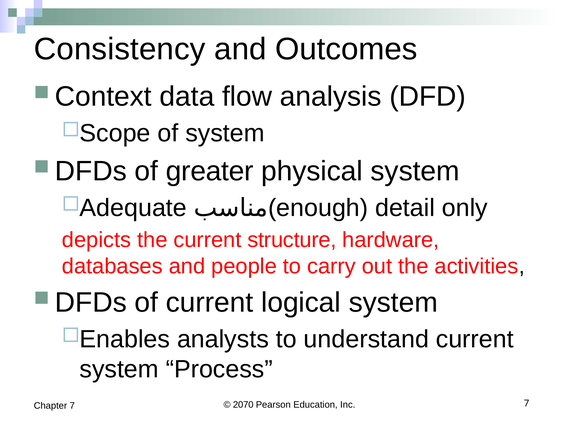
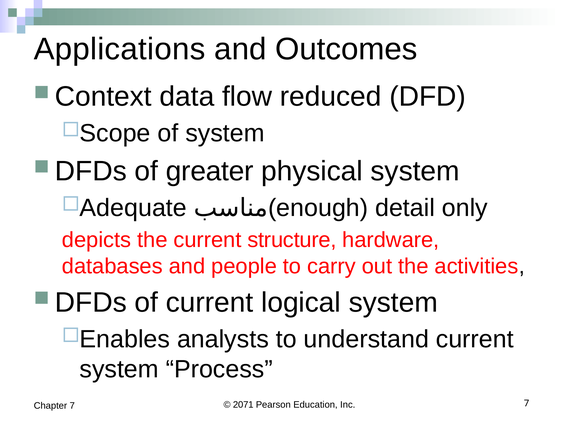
Consistency: Consistency -> Applications
analysis: analysis -> reduced
2070: 2070 -> 2071
